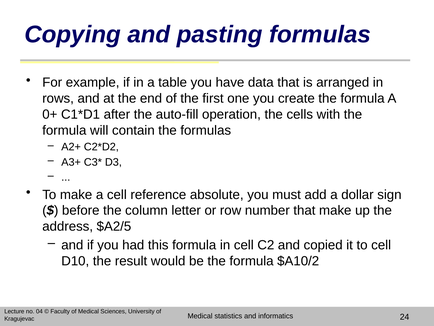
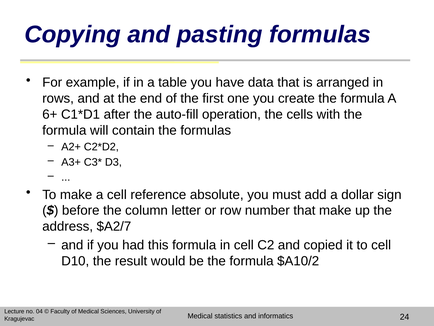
0+: 0+ -> 6+
$A2/5: $A2/5 -> $A2/7
